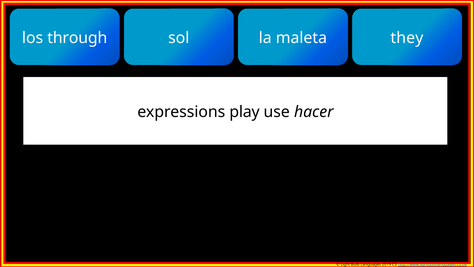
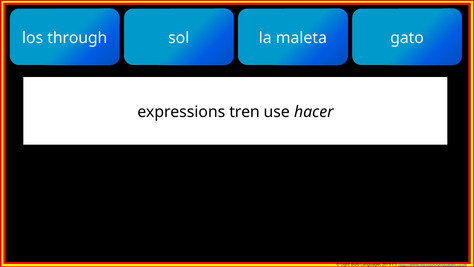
they: they -> gato
play: play -> tren
